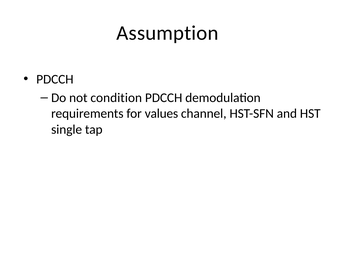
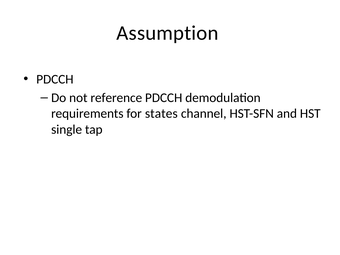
condition: condition -> reference
values: values -> states
